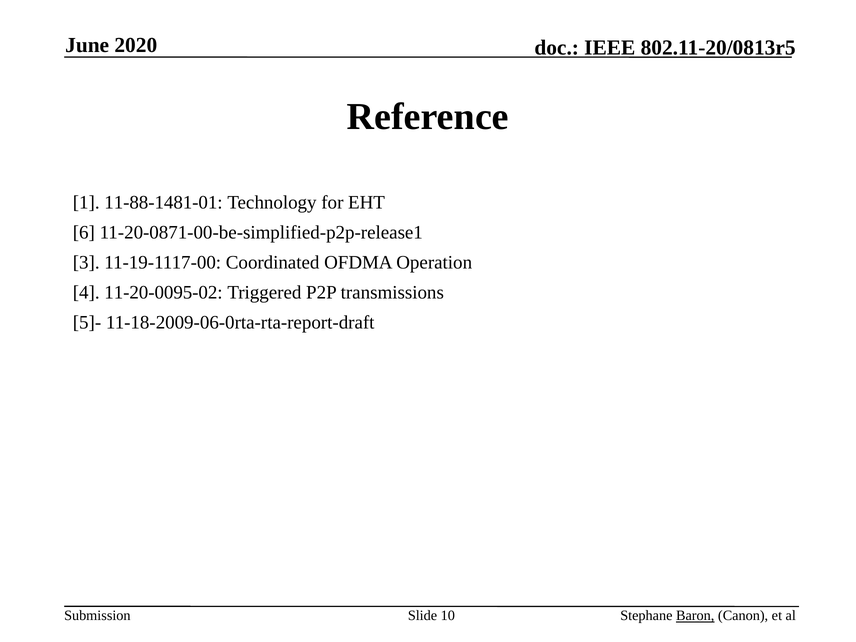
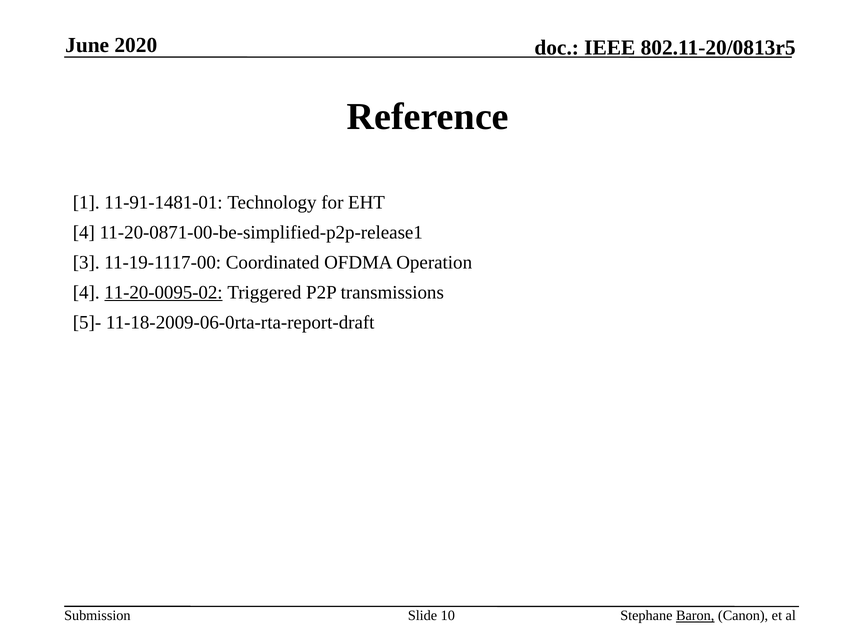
11-88-1481-01: 11-88-1481-01 -> 11-91-1481-01
6 at (84, 232): 6 -> 4
11-20-0095-02 underline: none -> present
